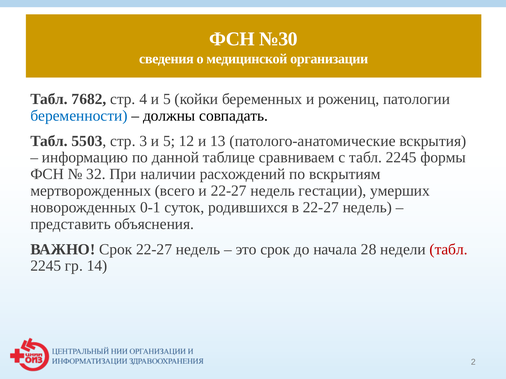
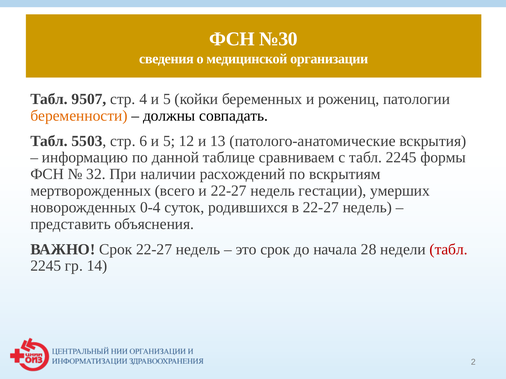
7682: 7682 -> 9507
беременности colour: blue -> orange
3: 3 -> 6
0-1: 0-1 -> 0-4
